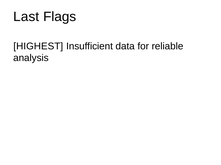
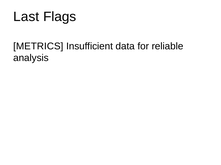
HIGHEST: HIGHEST -> METRICS
